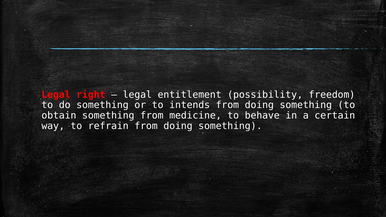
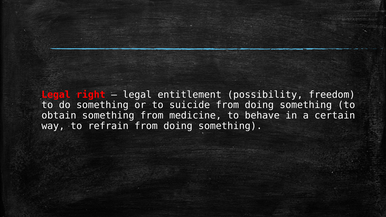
intends: intends -> suicide
